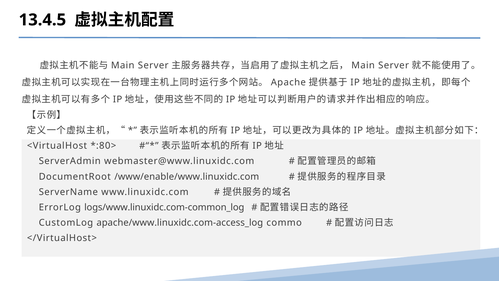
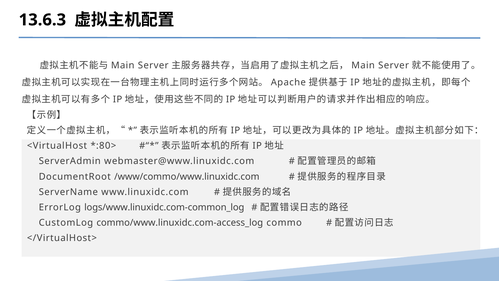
13.4.5: 13.4.5 -> 13.6.3
/www/enable/www.linuxidc.com: /www/enable/www.linuxidc.com -> /www/commo/www.linuxidc.com
apache/www.linuxidc.com-access_log: apache/www.linuxidc.com-access_log -> commo/www.linuxidc.com-access_log
